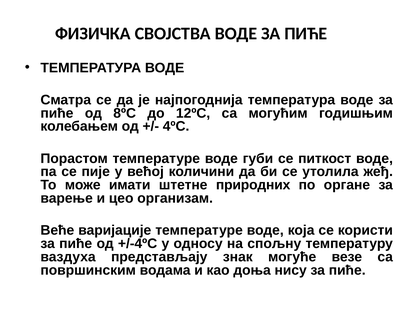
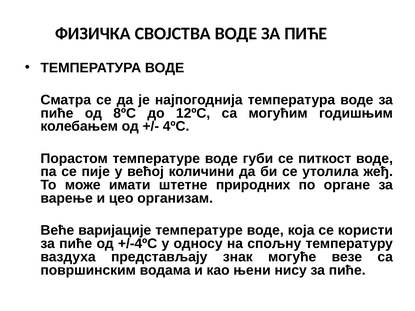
доња: доња -> њени
